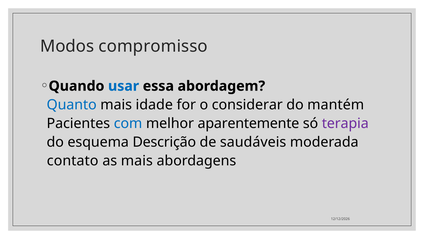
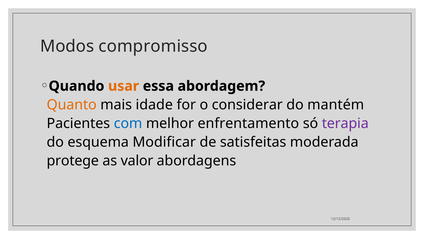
usar colour: blue -> orange
Quanto colour: blue -> orange
aparentemente: aparentemente -> enfrentamento
Descrição: Descrição -> Modificar
saudáveis: saudáveis -> satisfeitas
contato: contato -> protege
as mais: mais -> valor
